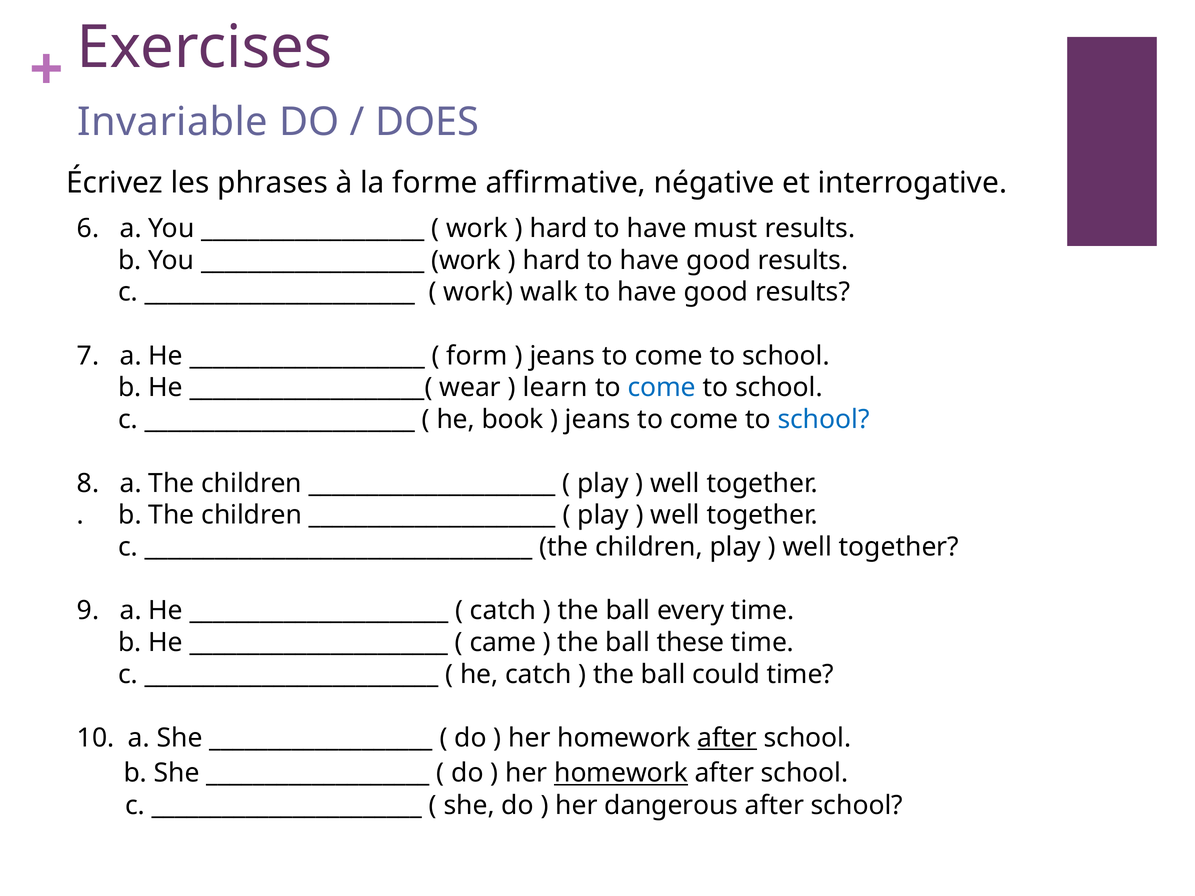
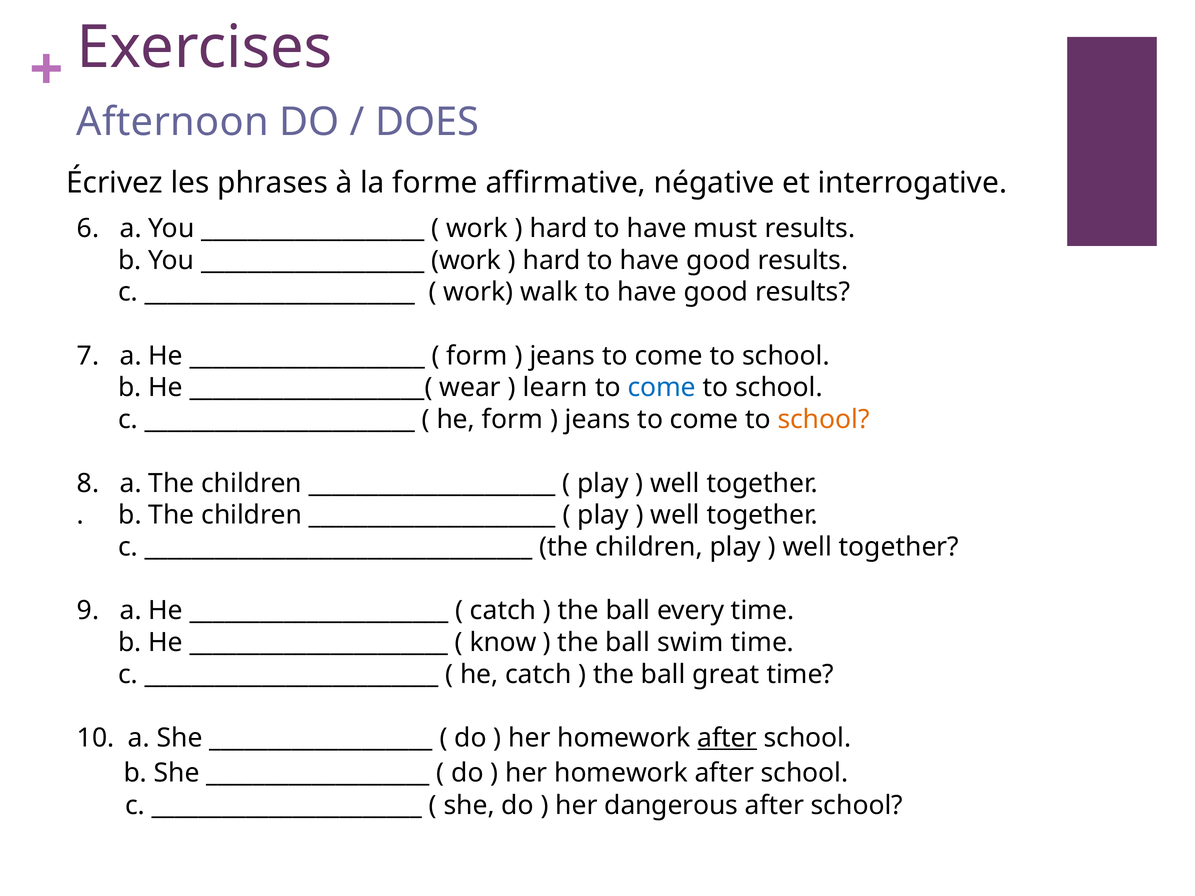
Invariable: Invariable -> Afternoon
he book: book -> form
school at (824, 420) colour: blue -> orange
came: came -> know
these: these -> swim
could: could -> great
homework at (621, 773) underline: present -> none
